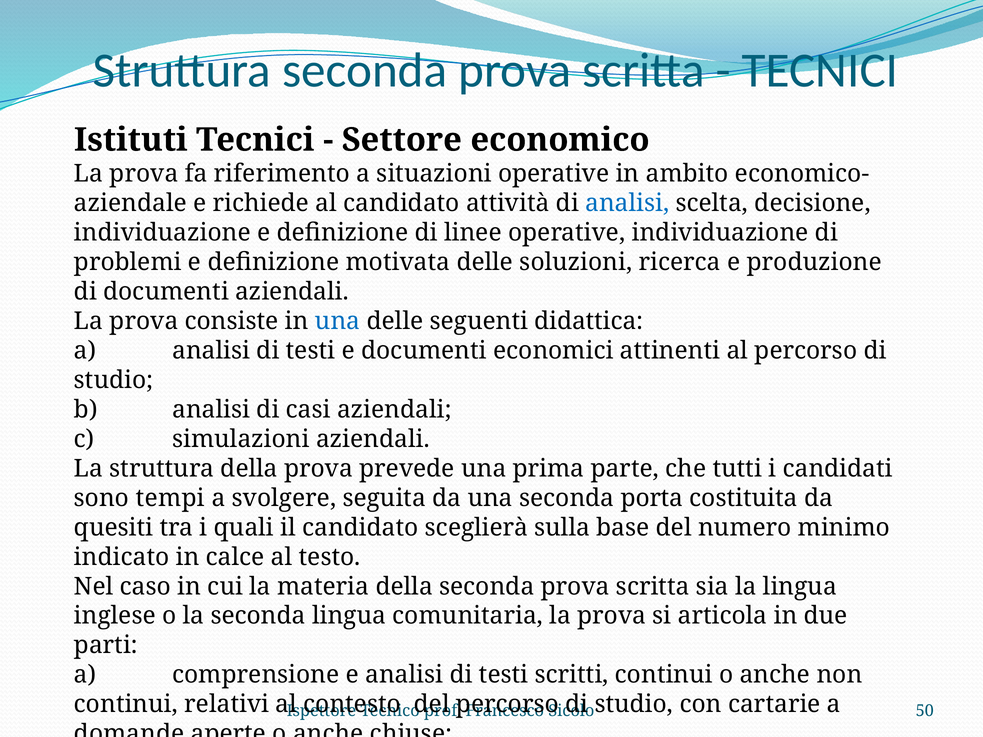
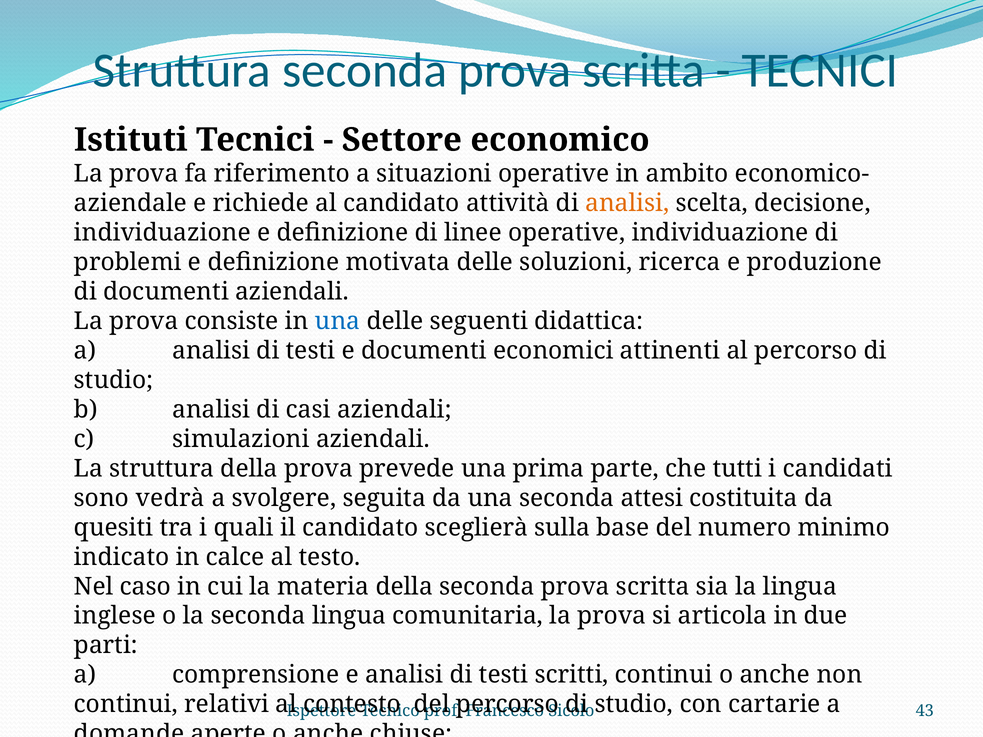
analisi at (627, 203) colour: blue -> orange
tempi: tempi -> vedrà
porta: porta -> attesi
50: 50 -> 43
